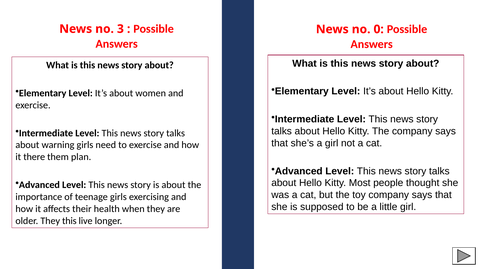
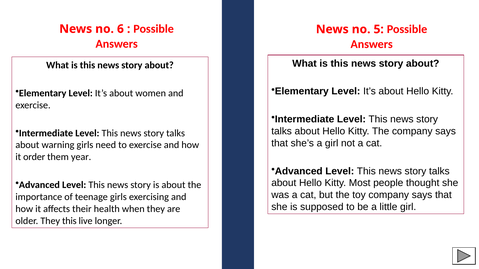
3: 3 -> 6
0: 0 -> 5
there: there -> order
plan: plan -> year
